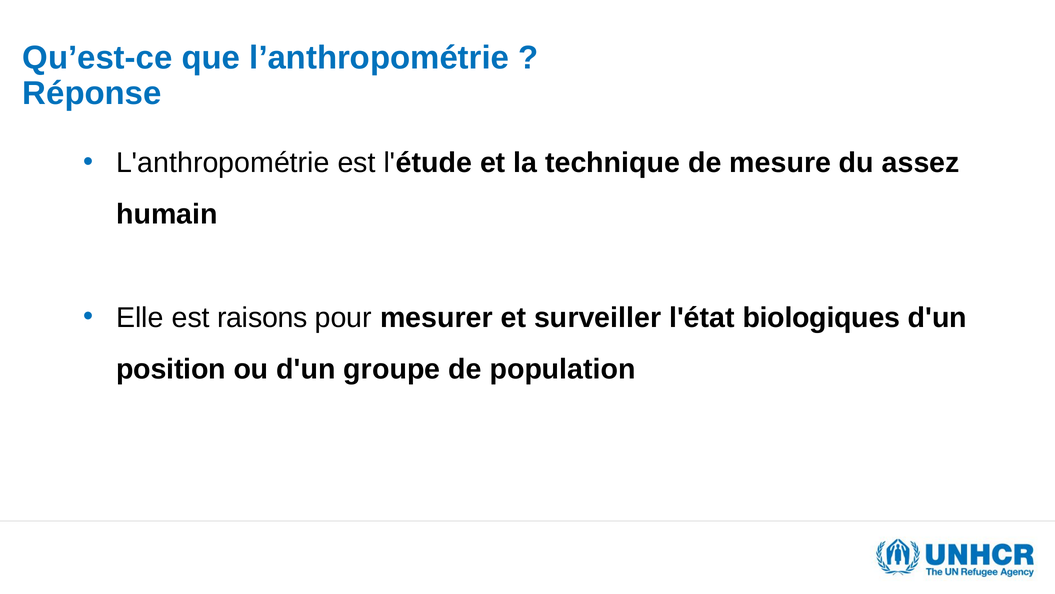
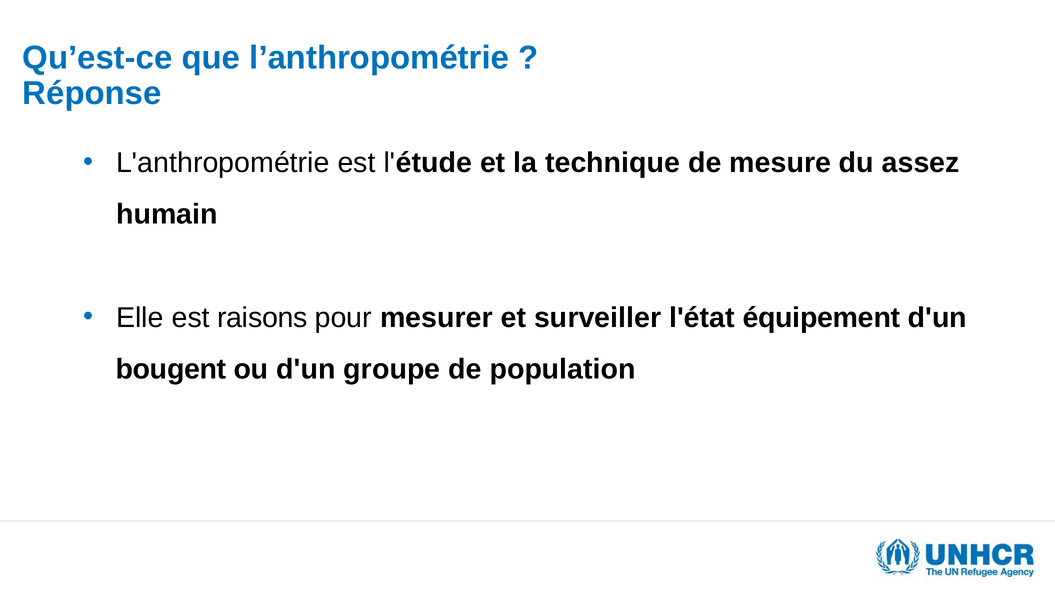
biologiques: biologiques -> équipement
position: position -> bougent
